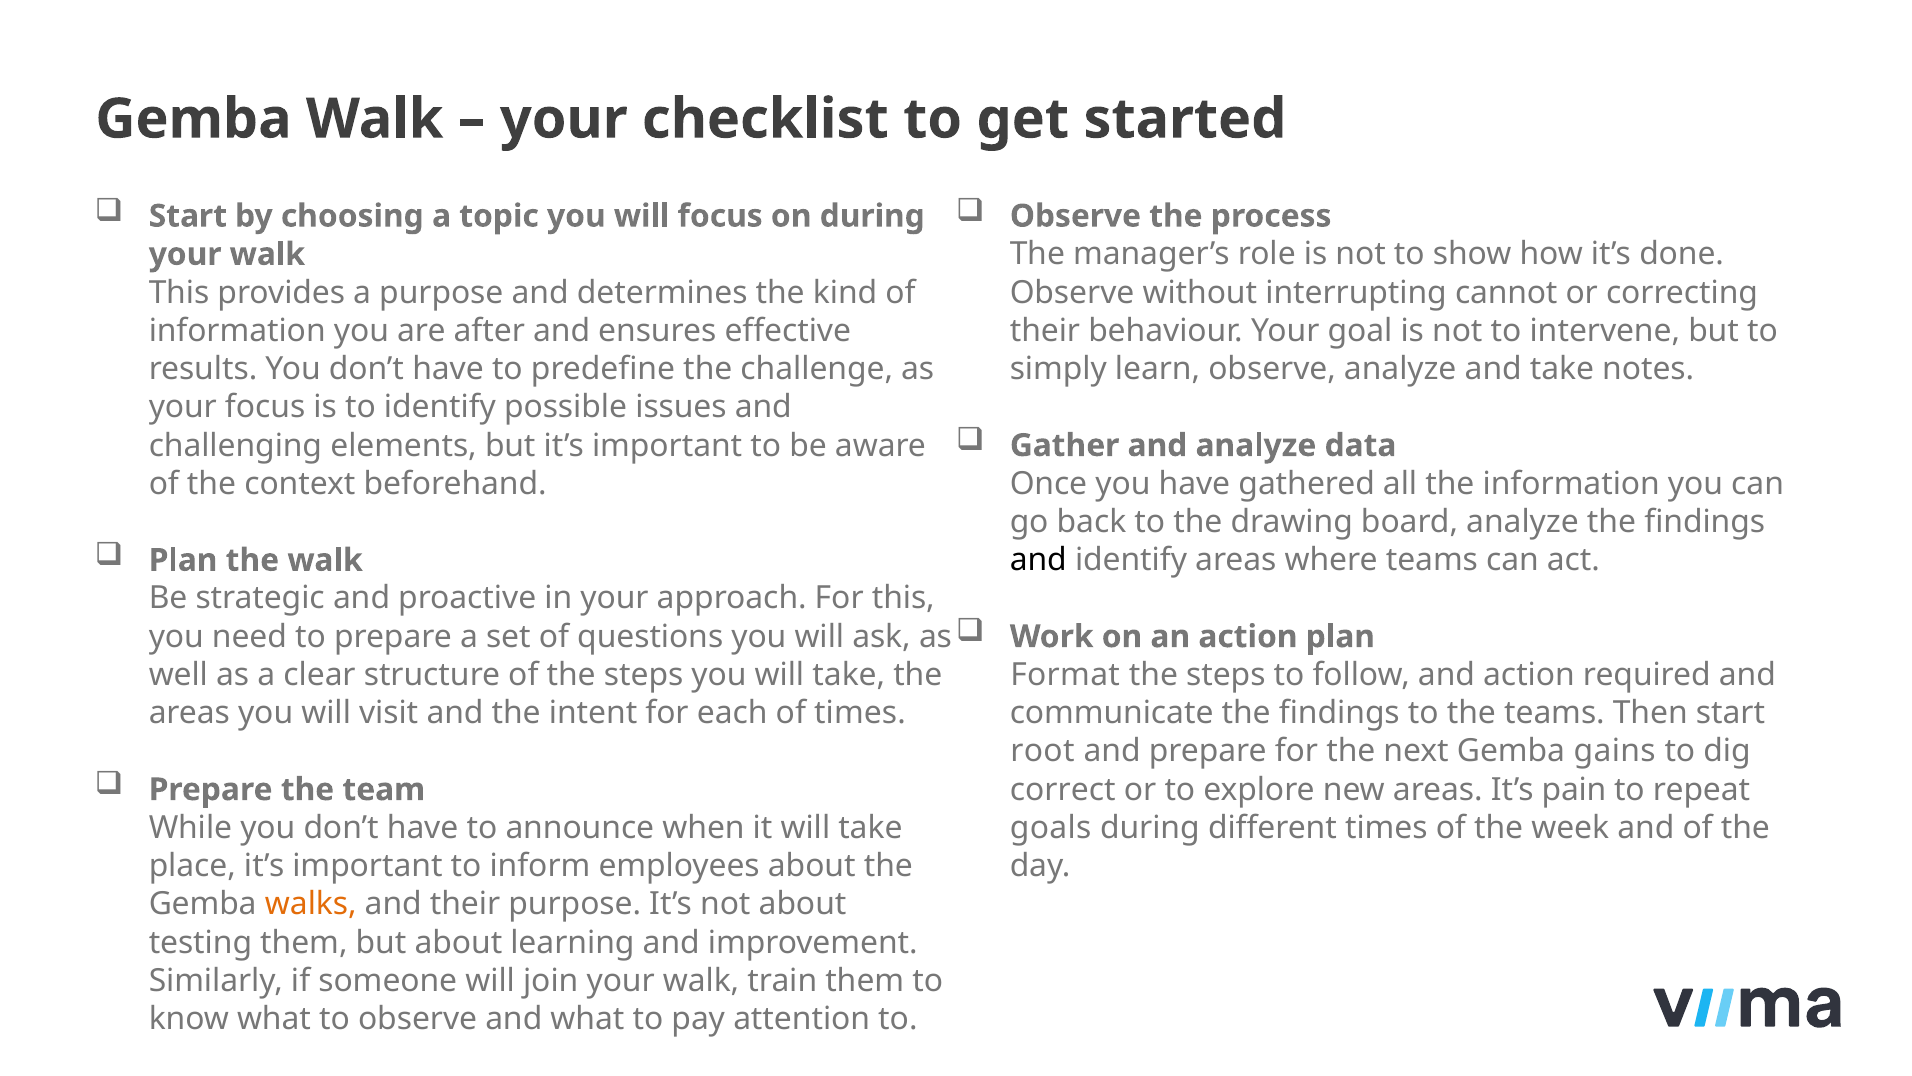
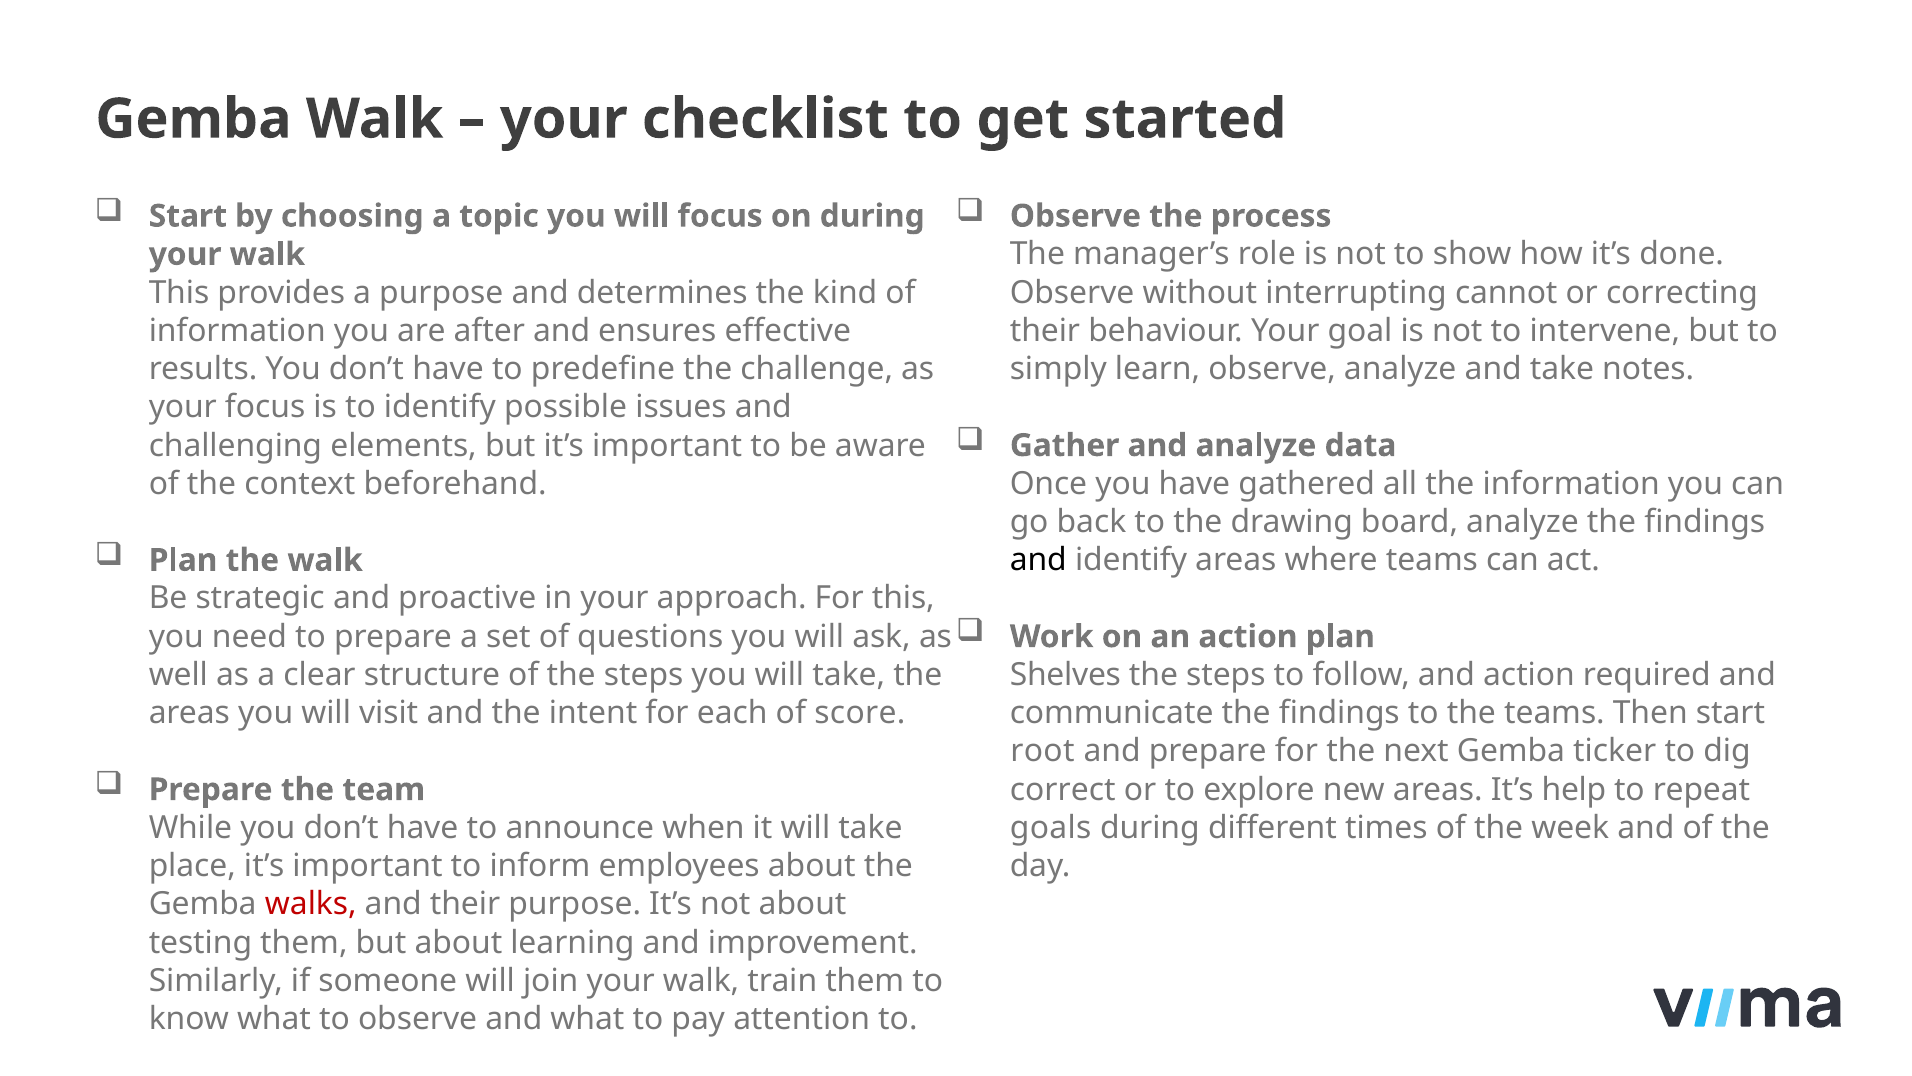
Format: Format -> Shelves
of times: times -> score
gains: gains -> ticker
pain: pain -> help
walks colour: orange -> red
